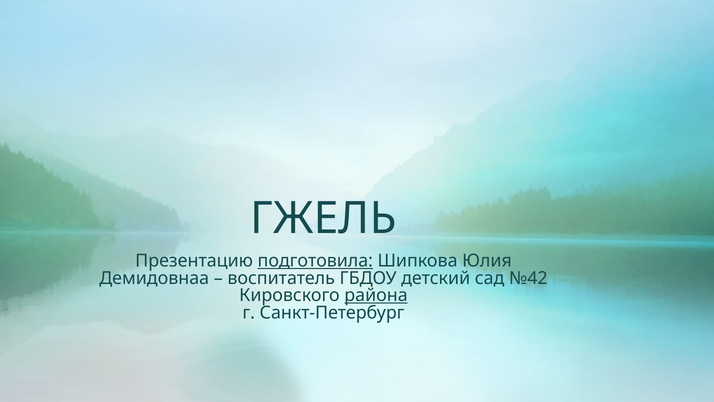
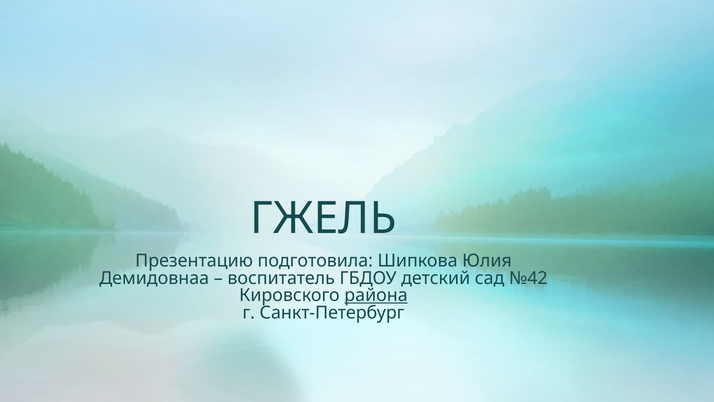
подготовила underline: present -> none
